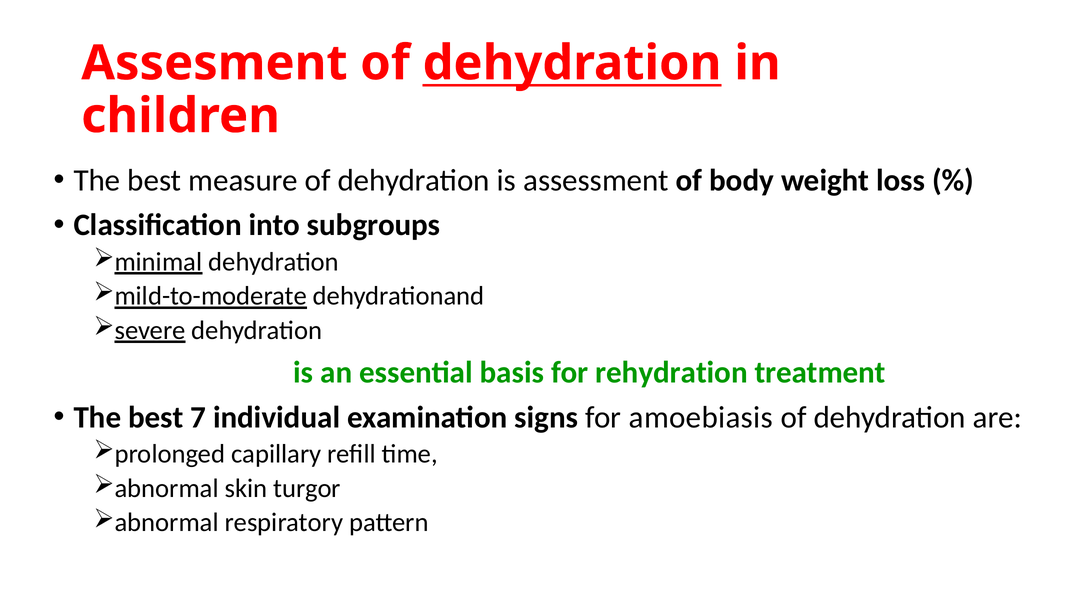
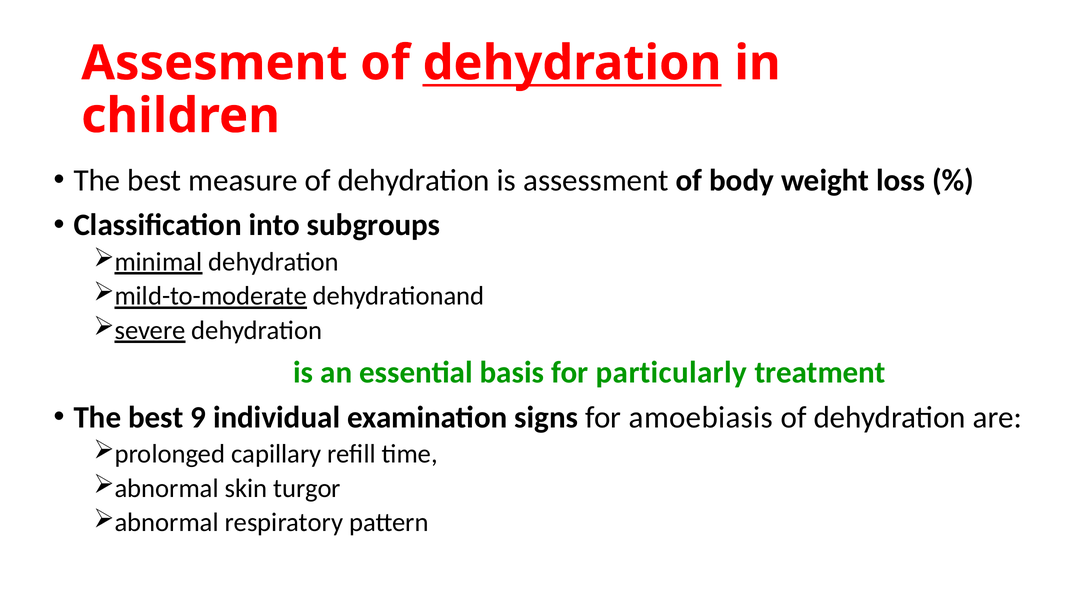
rehydration: rehydration -> particularly
7: 7 -> 9
